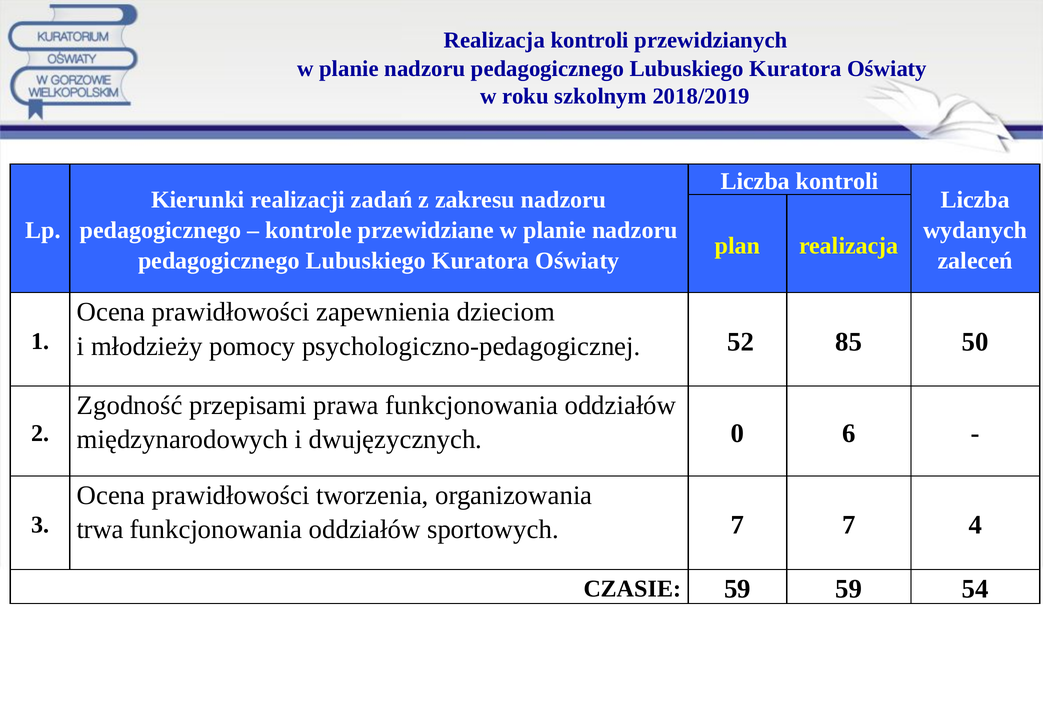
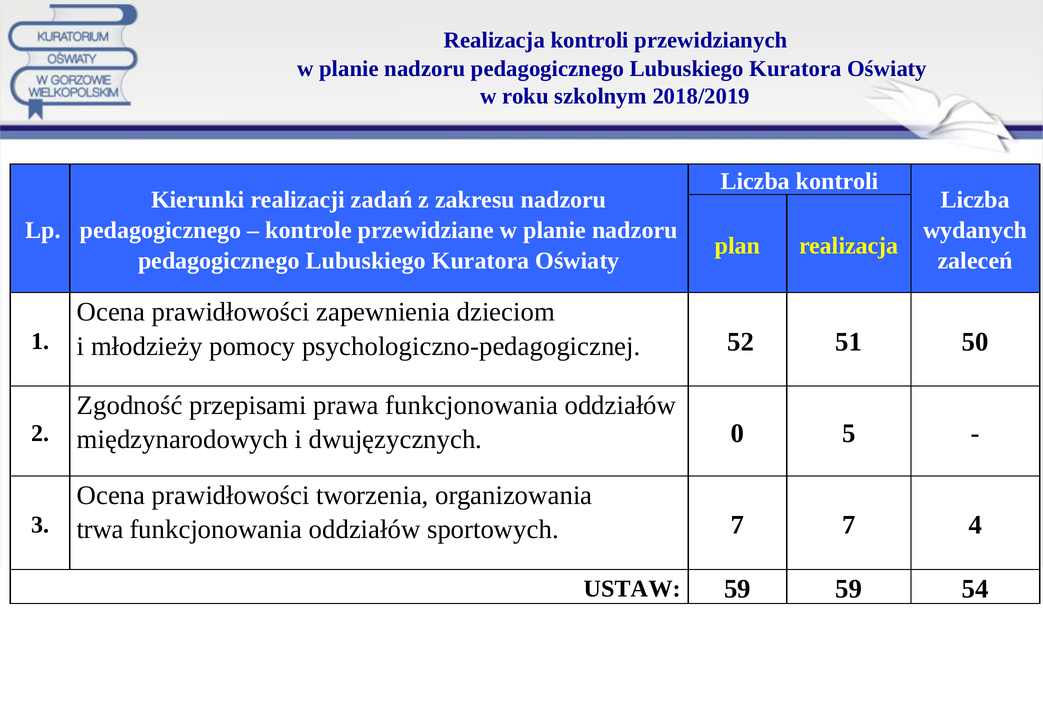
85: 85 -> 51
6: 6 -> 5
CZASIE: CZASIE -> USTAW
